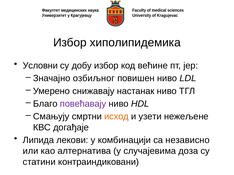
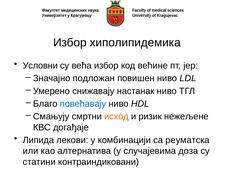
добу: добу -> већа
озбиљног: озбиљног -> подложан
повећавају colour: purple -> blue
узети: узети -> ризик
независно: независно -> реуматска
